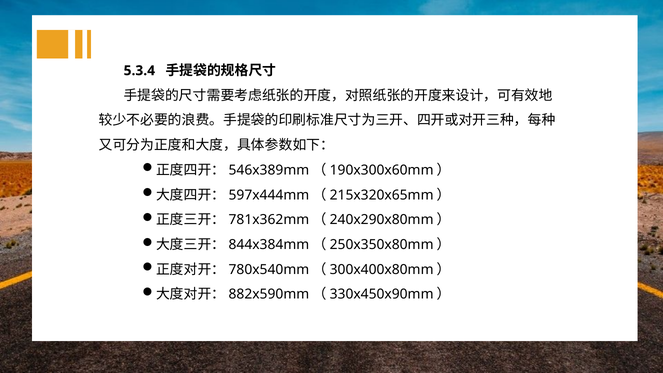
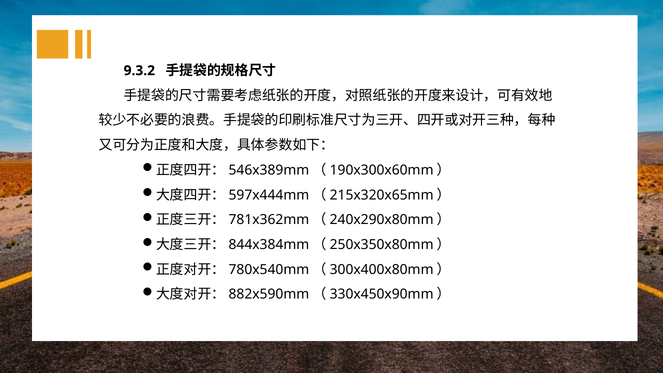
5.3.4: 5.3.4 -> 9.3.2
